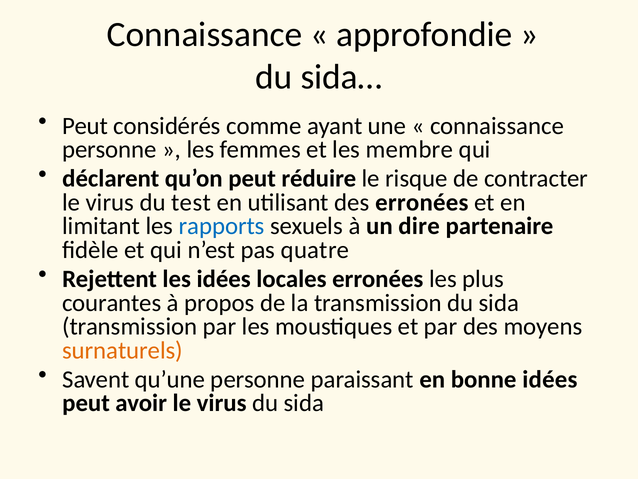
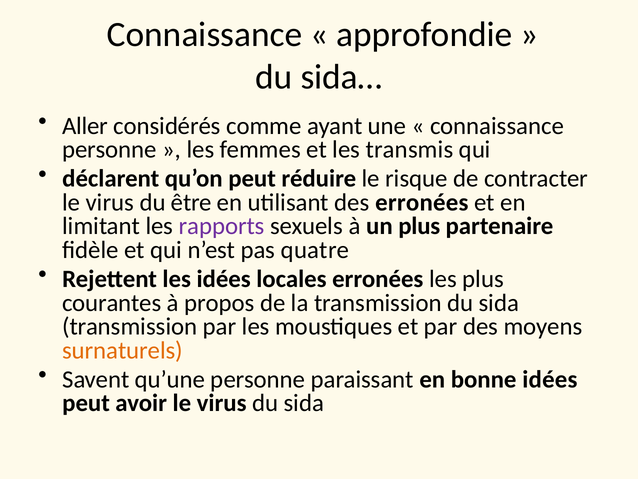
Peut at (85, 126): Peut -> Aller
membre: membre -> transmis
test: test -> être
rapports colour: blue -> purple
un dire: dire -> plus
